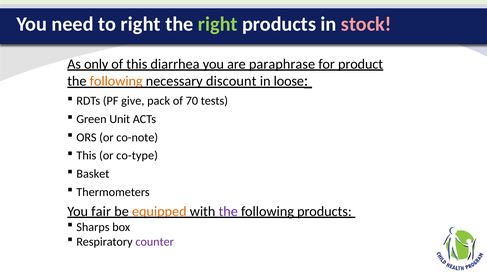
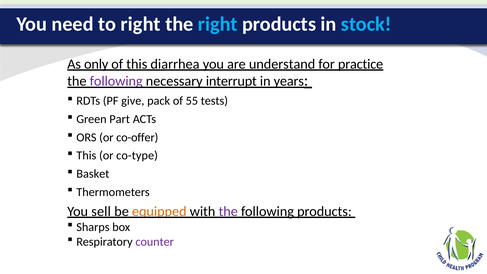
right at (218, 24) colour: light green -> light blue
stock colour: pink -> light blue
paraphrase: paraphrase -> understand
product: product -> practice
following at (116, 81) colour: orange -> purple
discount: discount -> interrupt
loose: loose -> years
70: 70 -> 55
Unit: Unit -> Part
co-note: co-note -> co-offer
fair: fair -> sell
